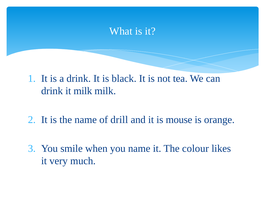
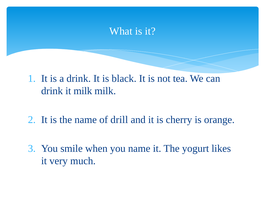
mouse: mouse -> cherry
colour: colour -> yogurt
